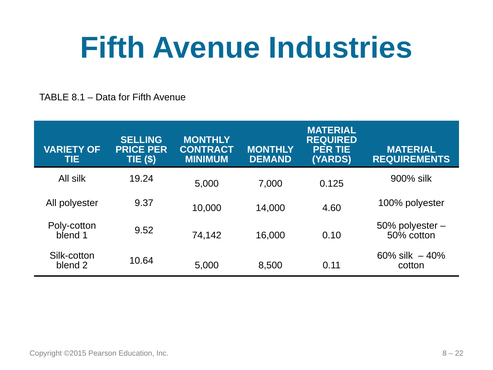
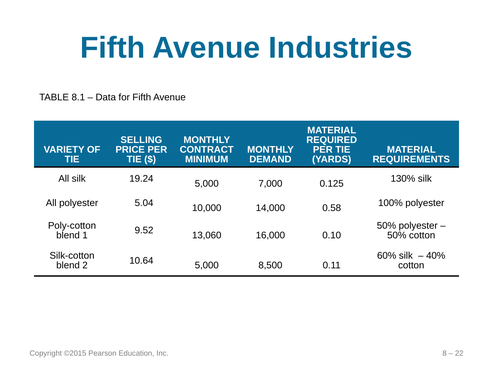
900%: 900% -> 130%
9.37: 9.37 -> 5.04
4.60: 4.60 -> 0.58
74,142: 74,142 -> 13,060
